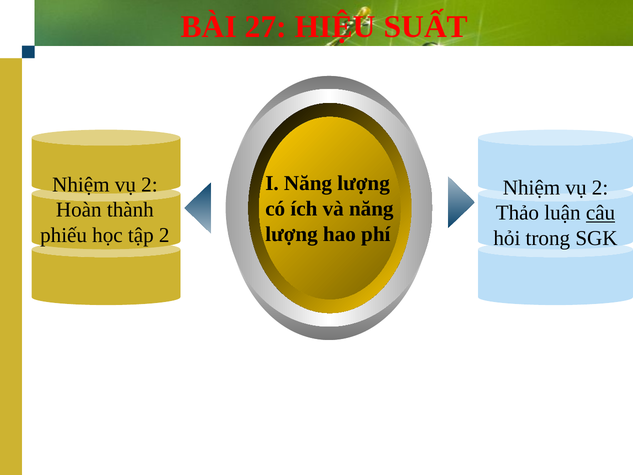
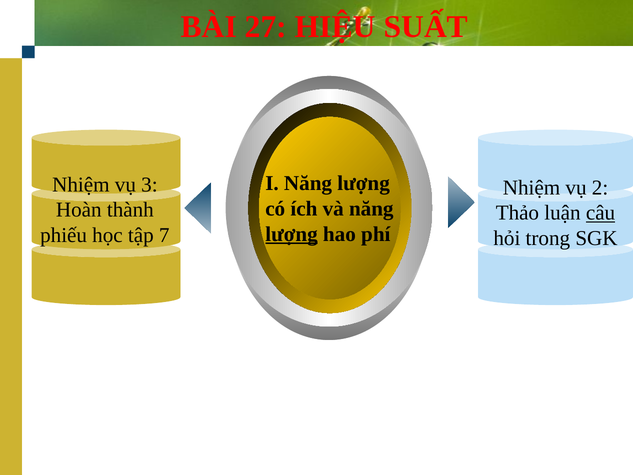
2 at (149, 185): 2 -> 3
lượng at (292, 234) underline: none -> present
tập 2: 2 -> 7
